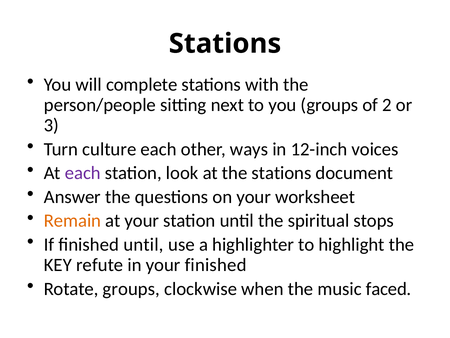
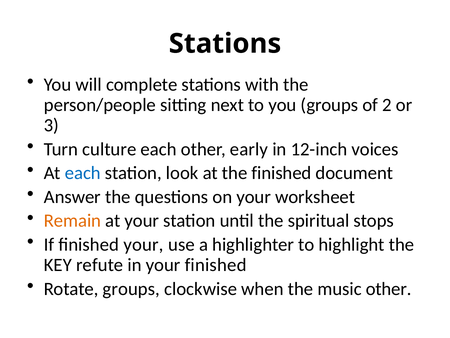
ways: ways -> early
each at (83, 173) colour: purple -> blue
the stations: stations -> finished
finished until: until -> your
music faced: faced -> other
